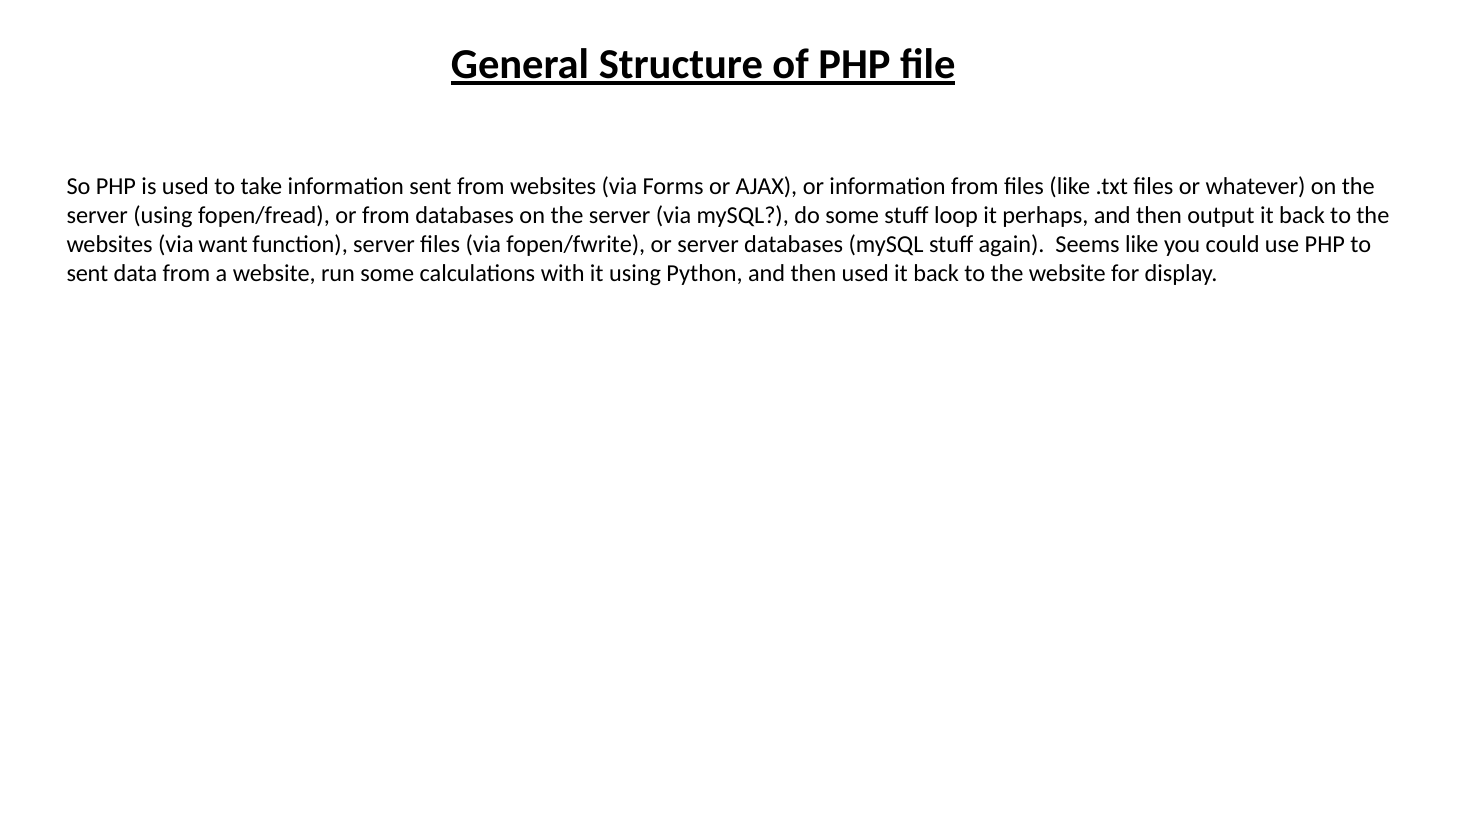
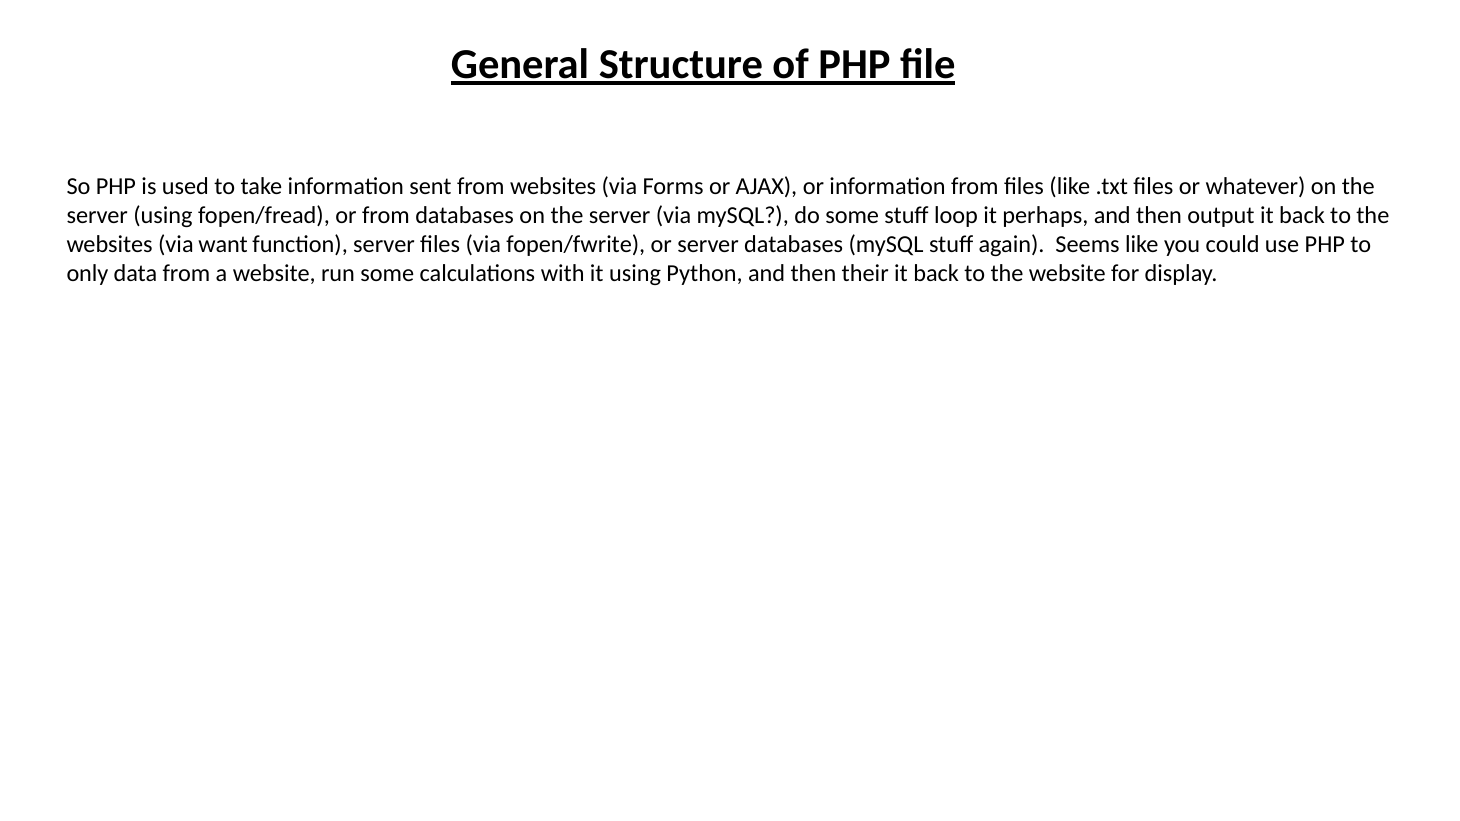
sent at (87, 274): sent -> only
then used: used -> their
